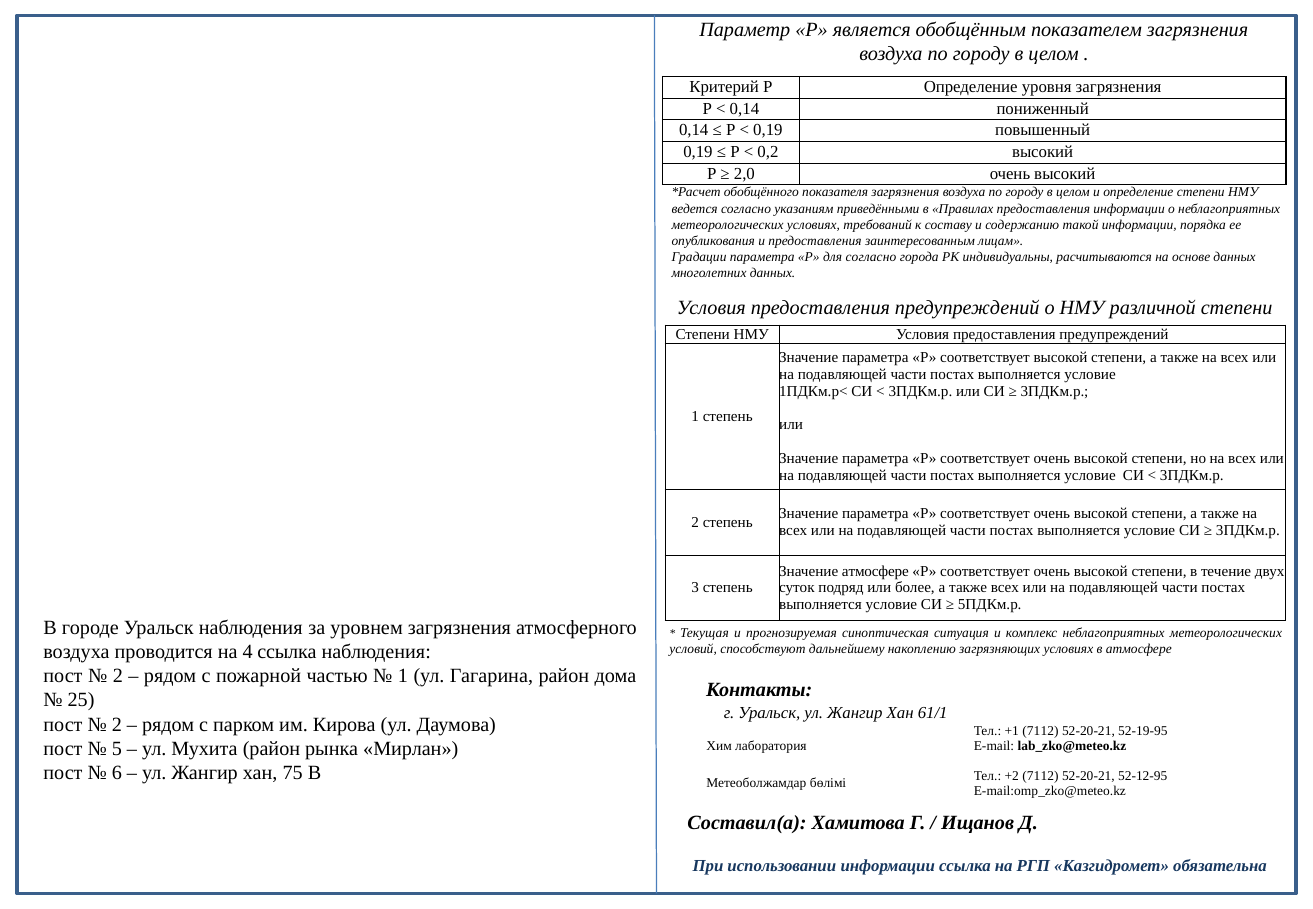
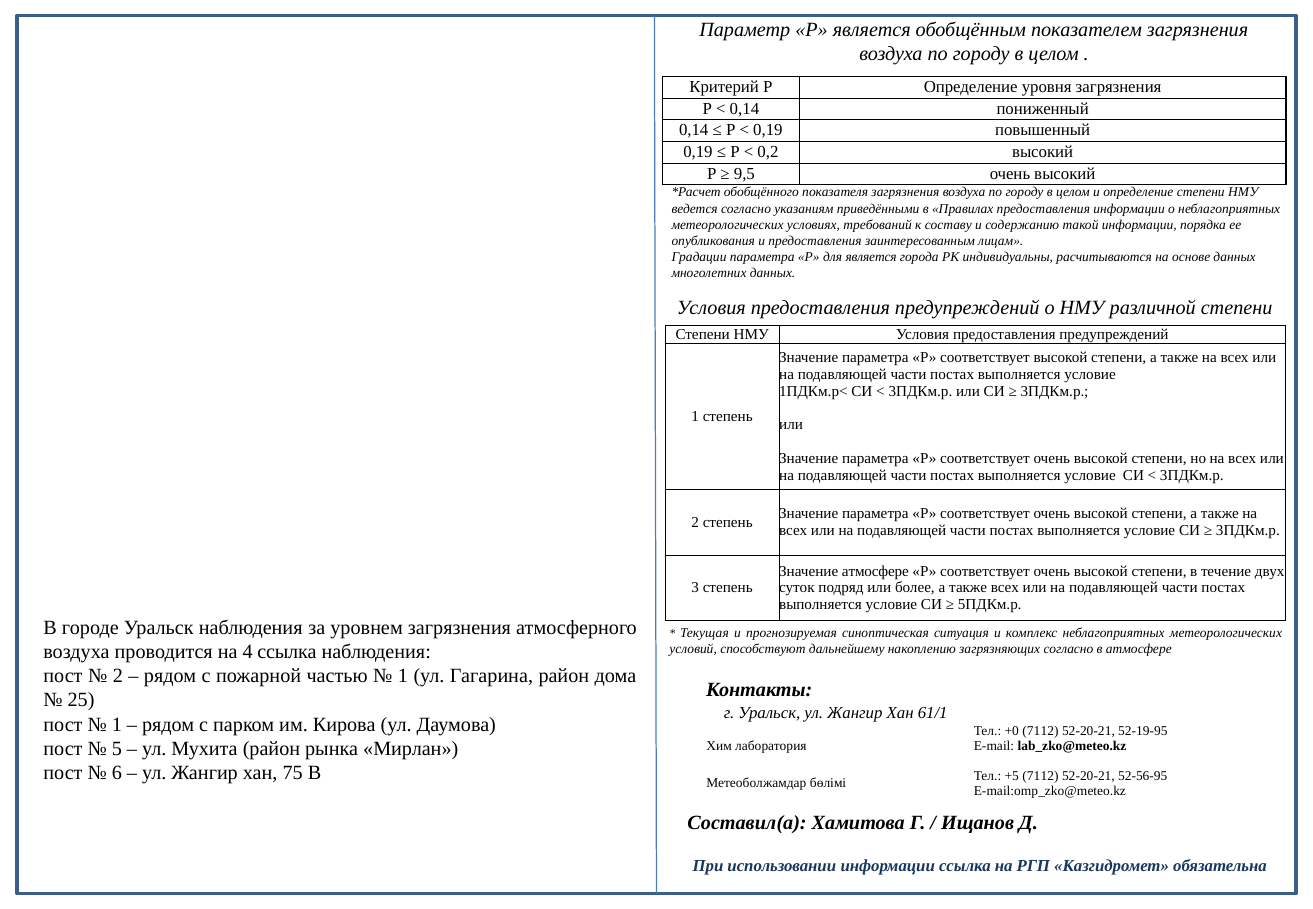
2,0: 2,0 -> 9,5
для согласно: согласно -> является
загрязняющих условиях: условиях -> согласно
2 at (117, 724): 2 -> 1
+1: +1 -> +0
+2: +2 -> +5
52-12-95: 52-12-95 -> 52-56-95
